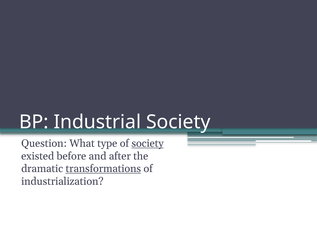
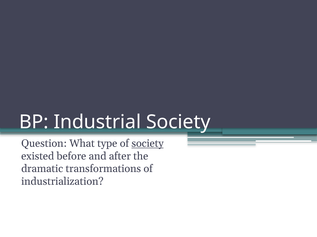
transformations underline: present -> none
